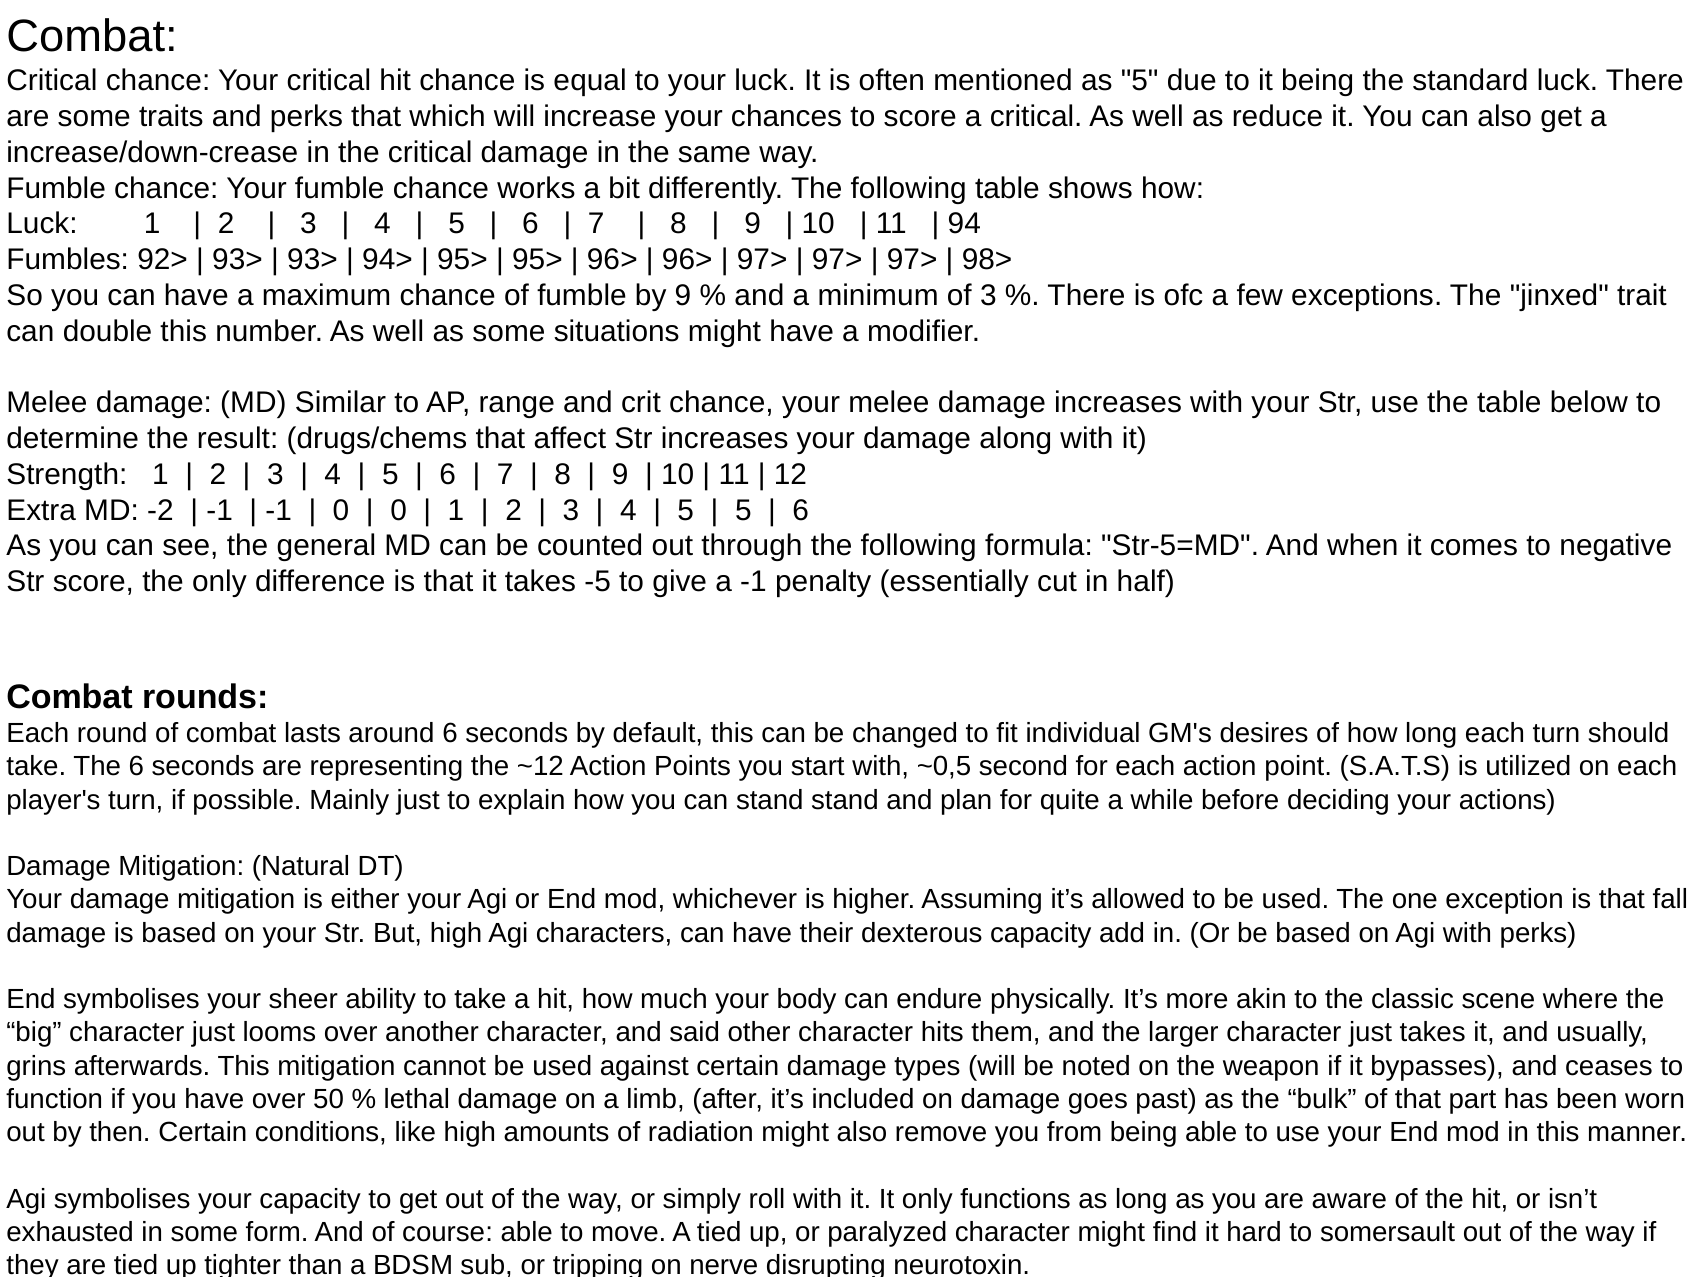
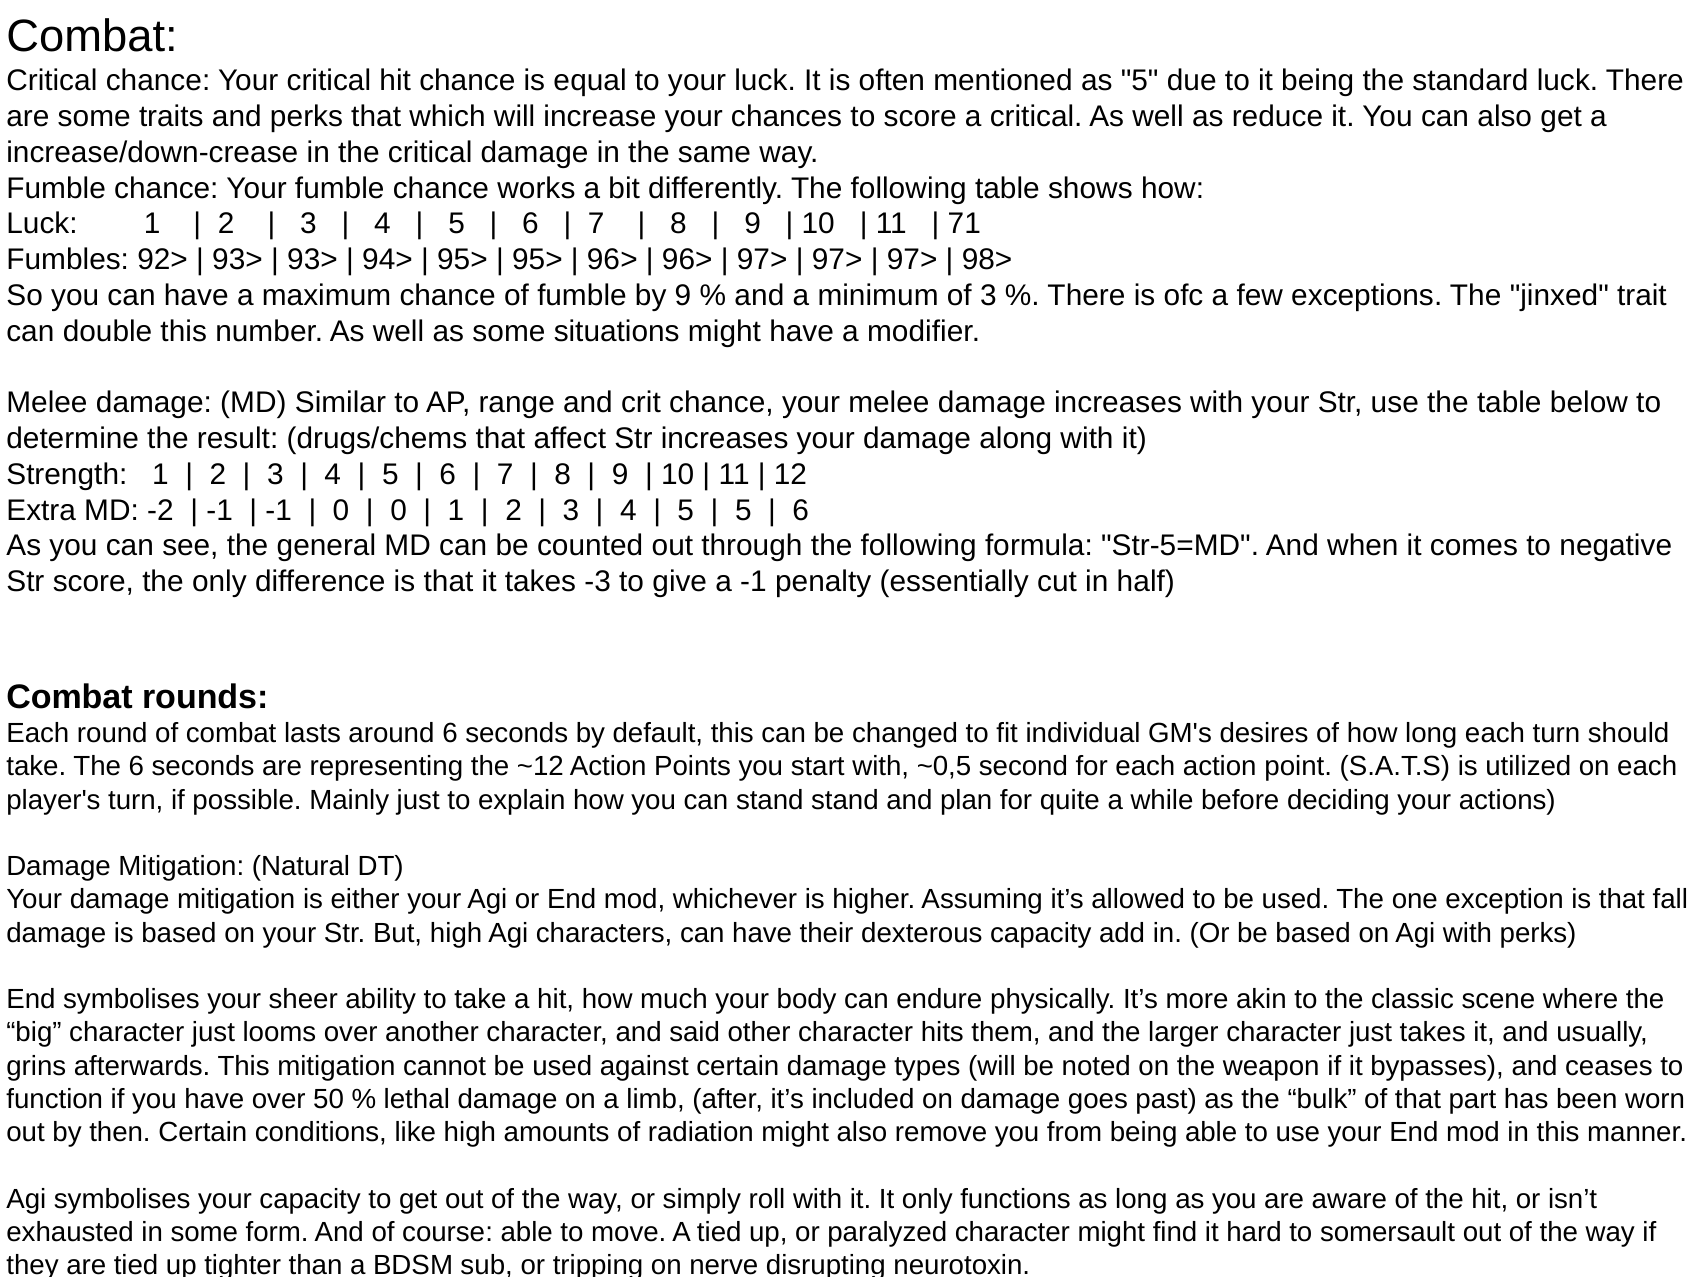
94: 94 -> 71
-5: -5 -> -3
